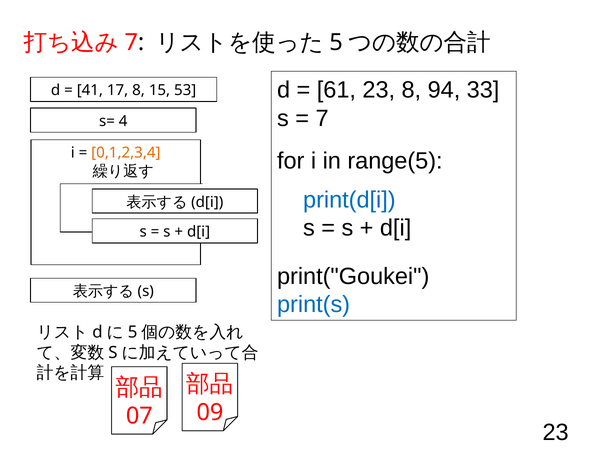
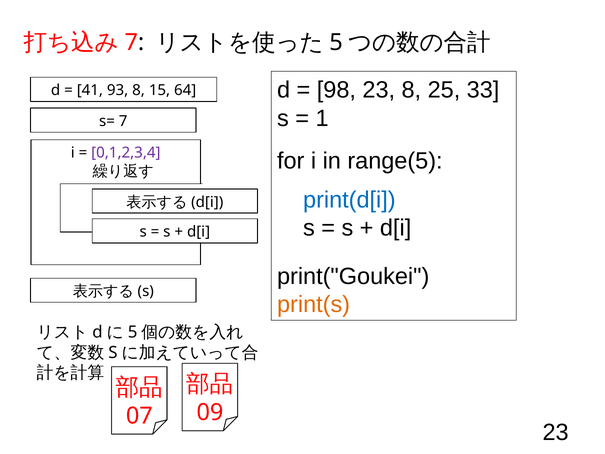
17: 17 -> 93
53: 53 -> 64
61: 61 -> 98
94: 94 -> 25
7 at (322, 118): 7 -> 1
s= 4: 4 -> 7
0,1,2,3,4 colour: orange -> purple
print(s colour: blue -> orange
